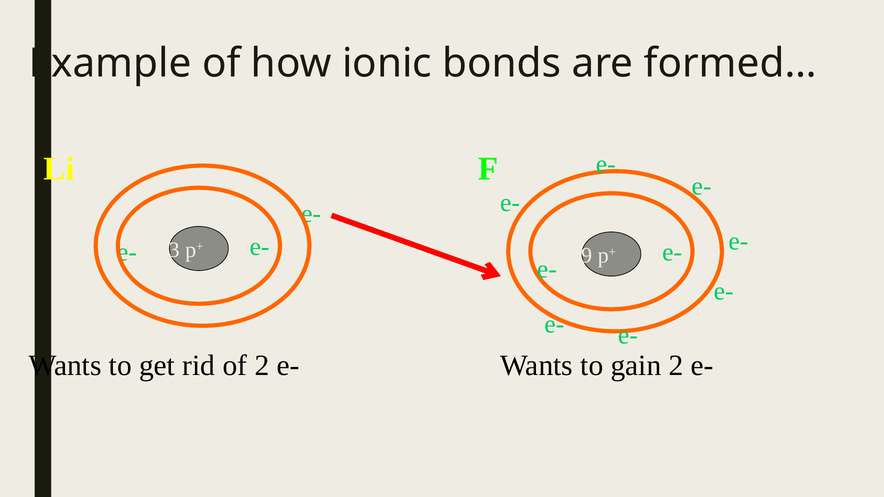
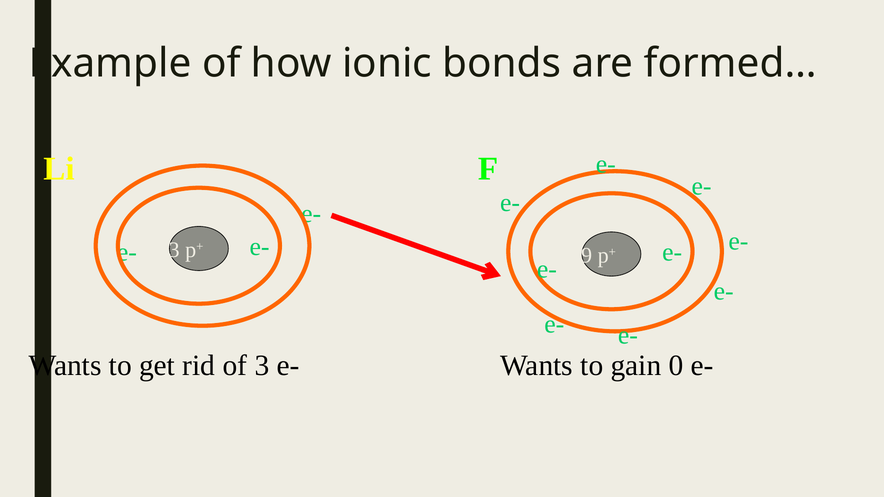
of 2: 2 -> 3
gain 2: 2 -> 0
